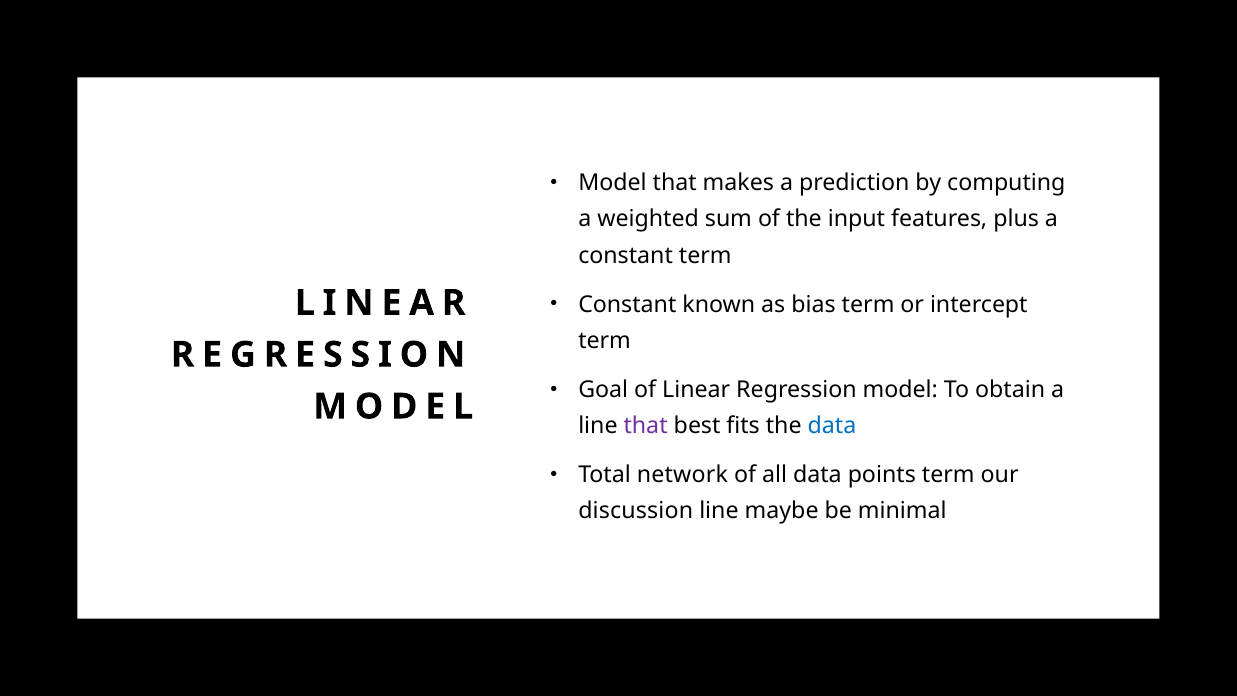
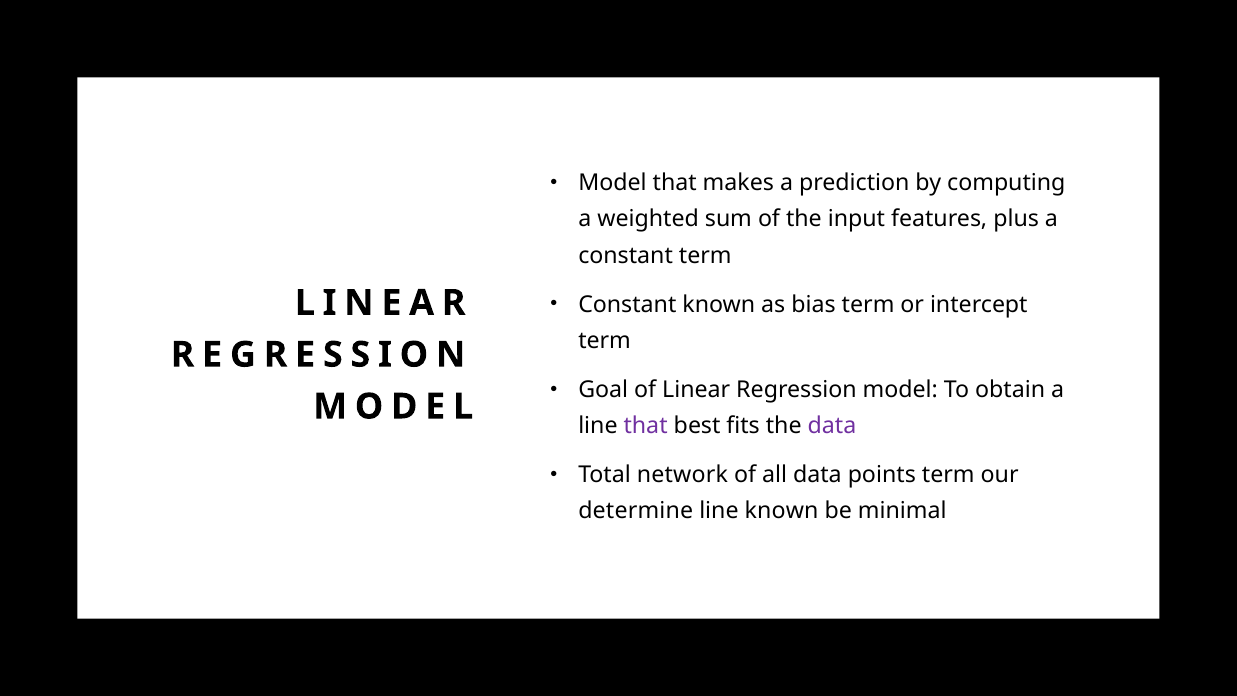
data at (832, 426) colour: blue -> purple
discussion: discussion -> determine
line maybe: maybe -> known
